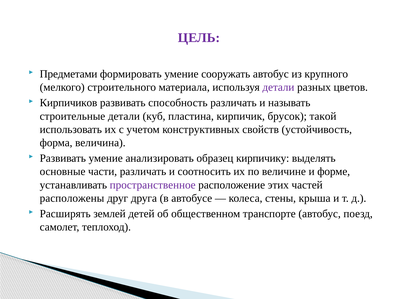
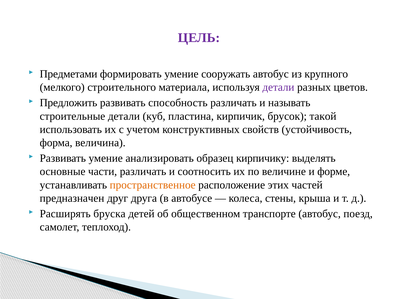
Кирпичиков: Кирпичиков -> Предложить
пространственное colour: purple -> orange
расположены: расположены -> предназначен
землей: землей -> бруска
